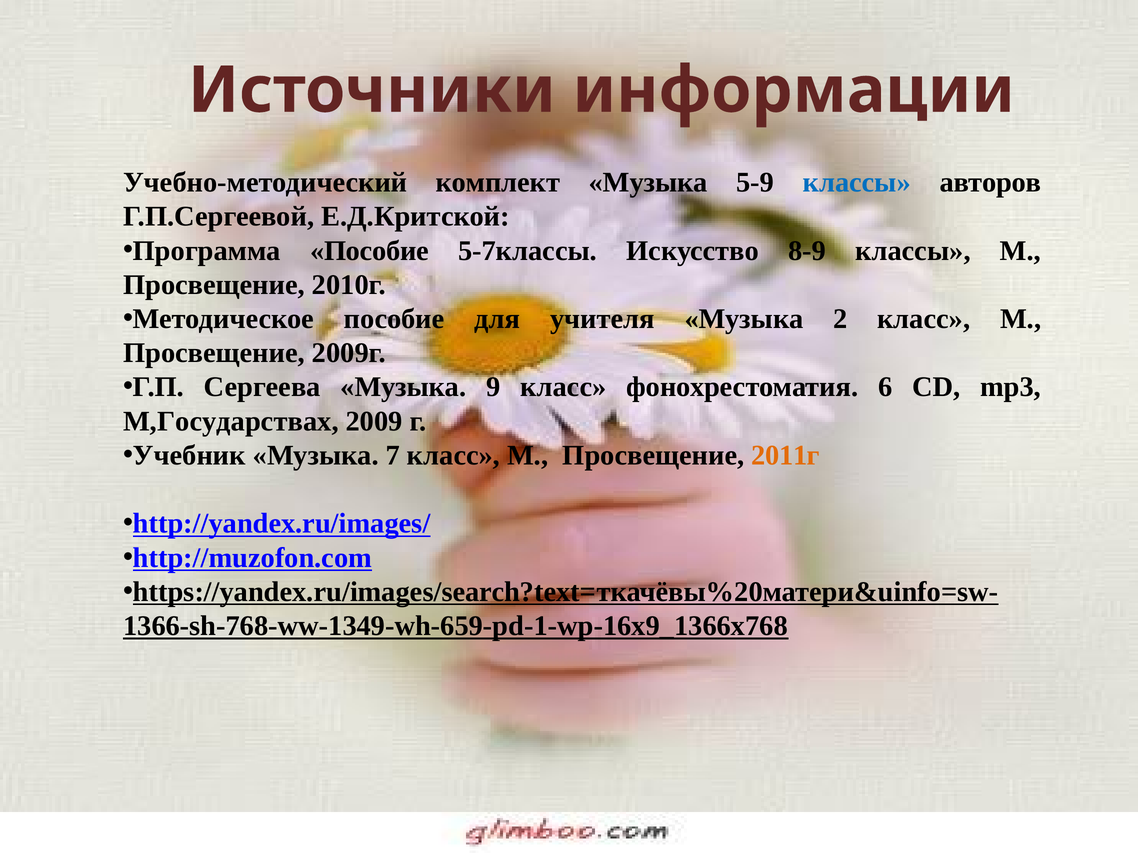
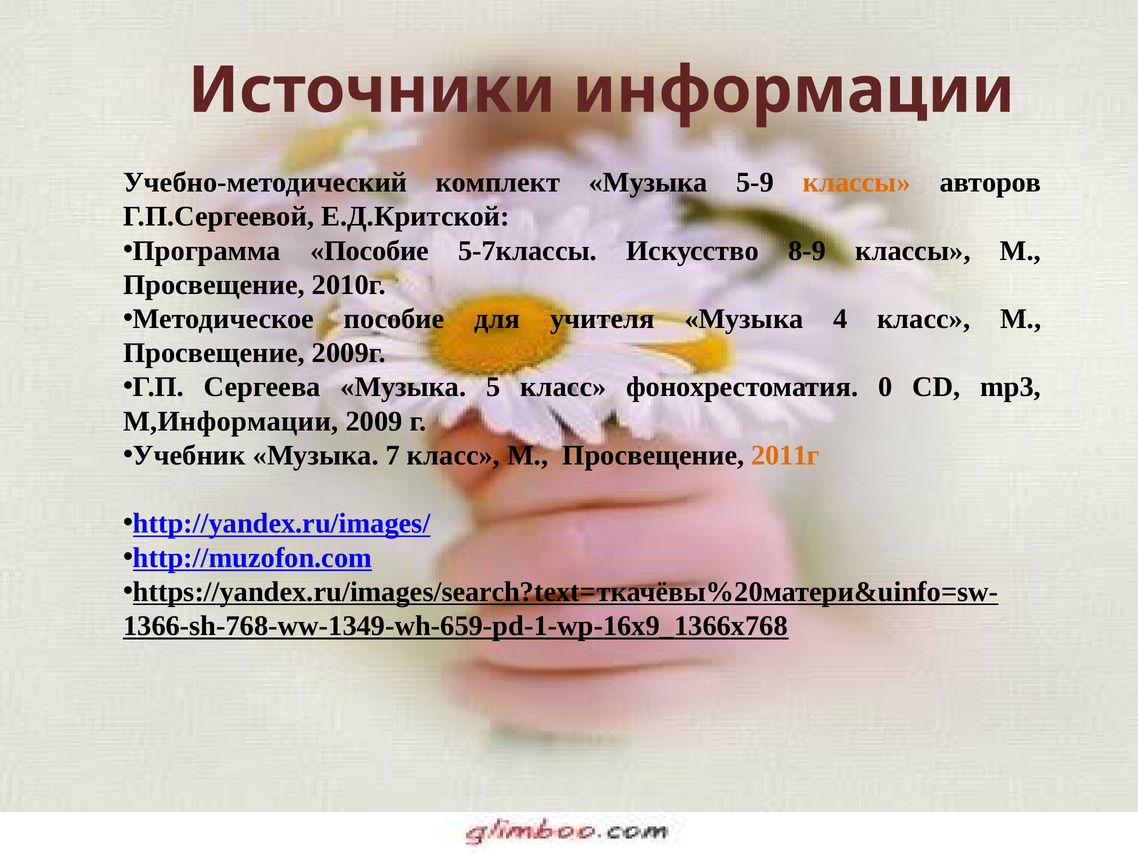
классы at (857, 183) colour: blue -> orange
2: 2 -> 4
9: 9 -> 5
6: 6 -> 0
М,Государствах: М,Государствах -> М,Информации
